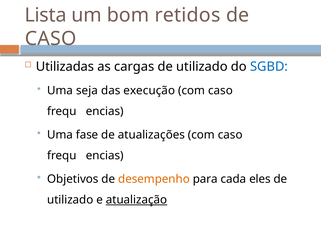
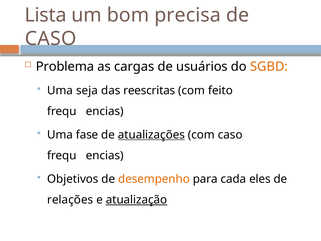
retidos: retidos -> precisa
Utilizadas: Utilizadas -> Problema
cargas de utilizado: utilizado -> usuários
SGBD colour: blue -> orange
execução: execução -> reescritas
caso at (220, 90): caso -> feito
atualizações underline: none -> present
utilizado at (70, 200): utilizado -> relações
